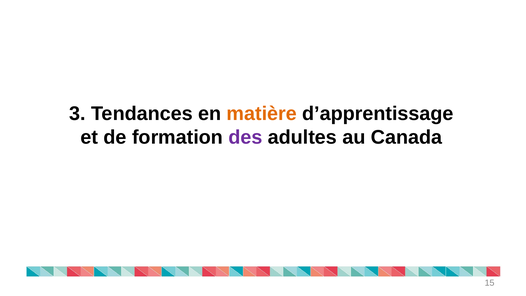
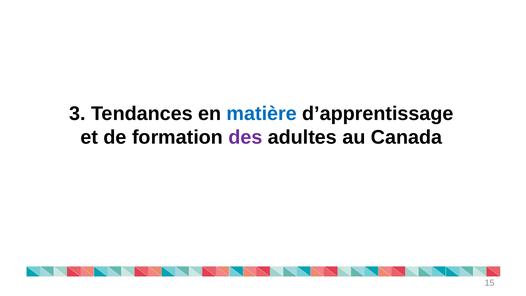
matière colour: orange -> blue
